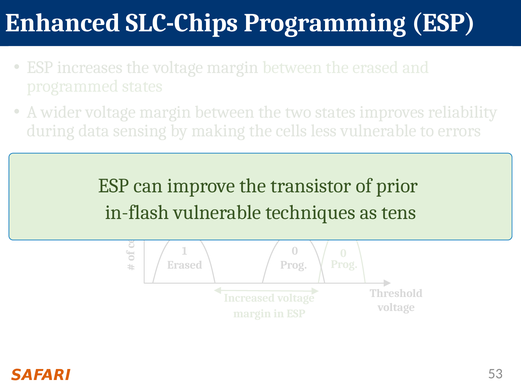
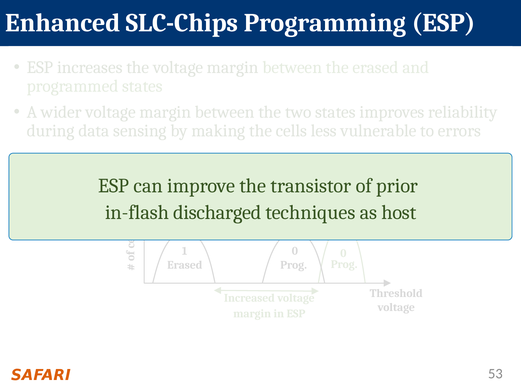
in-flash vulnerable: vulnerable -> discharged
tens: tens -> host
